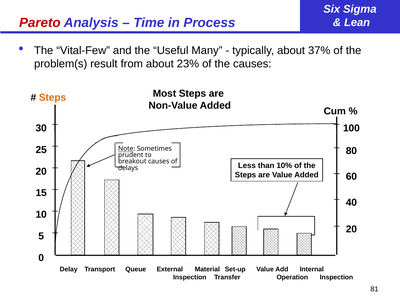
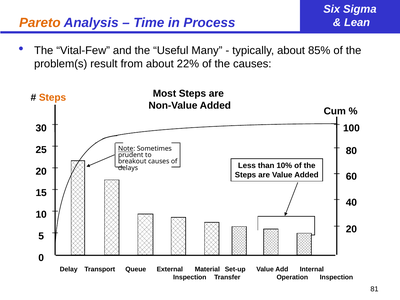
Pareto colour: red -> orange
37%: 37% -> 85%
23%: 23% -> 22%
